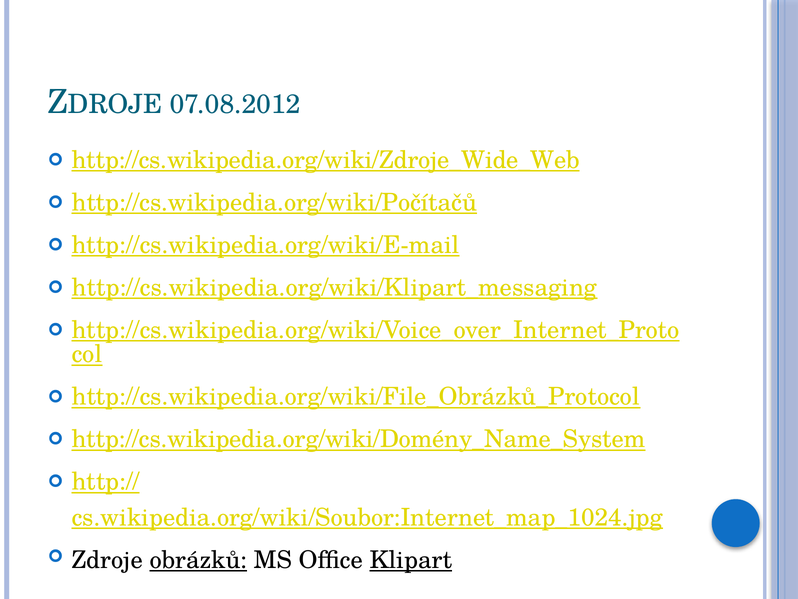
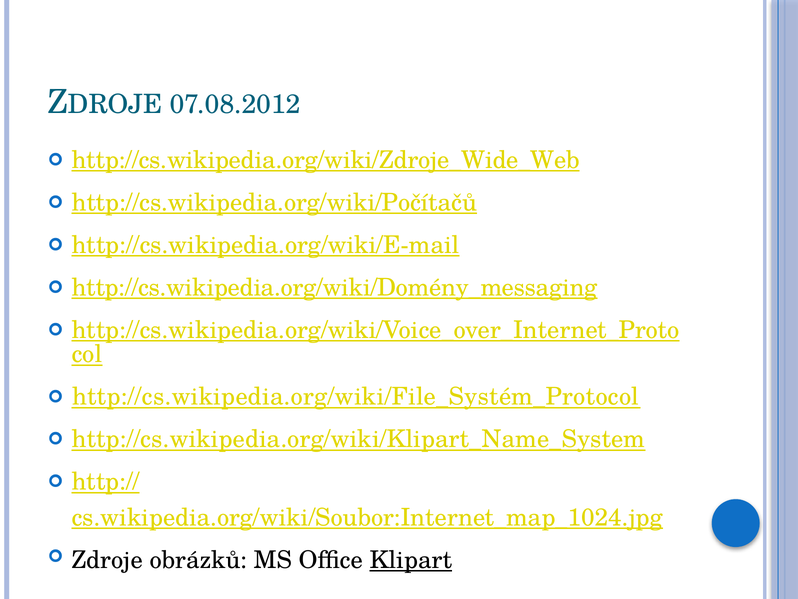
http://cs.wikipedia.org/wiki/Klipart_messaging: http://cs.wikipedia.org/wiki/Klipart_messaging -> http://cs.wikipedia.org/wiki/Domény_messaging
http://cs.wikipedia.org/wiki/File_Obrázků_Protocol: http://cs.wikipedia.org/wiki/File_Obrázků_Protocol -> http://cs.wikipedia.org/wiki/File_Systém_Protocol
http://cs.wikipedia.org/wiki/Domény_Name_System: http://cs.wikipedia.org/wiki/Domény_Name_System -> http://cs.wikipedia.org/wiki/Klipart_Name_System
obrázků underline: present -> none
